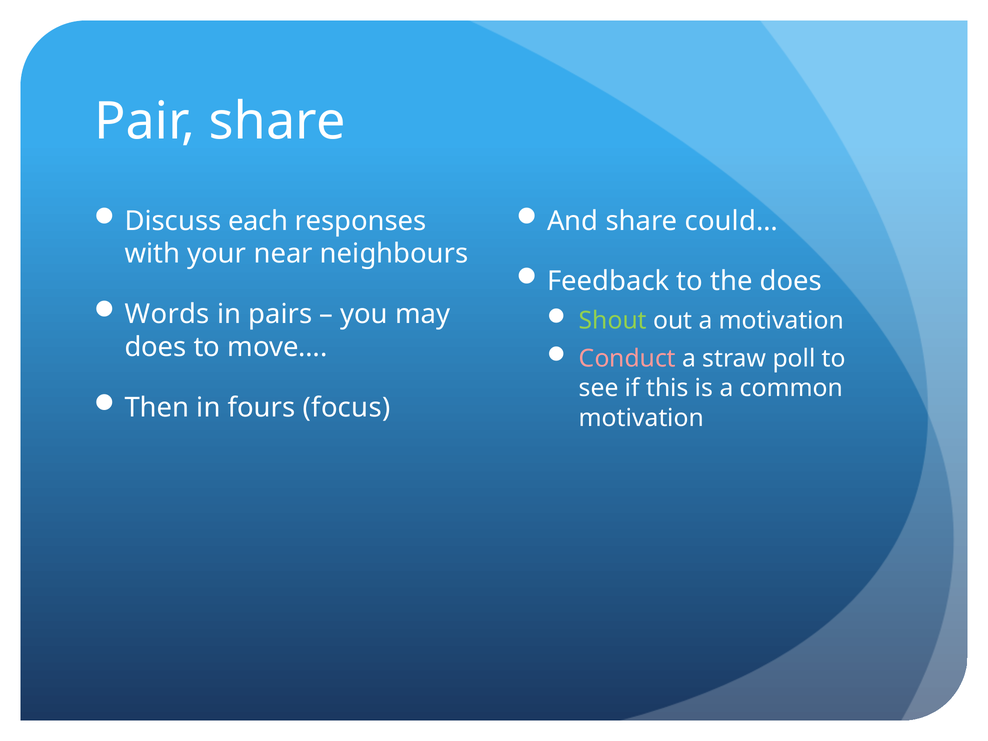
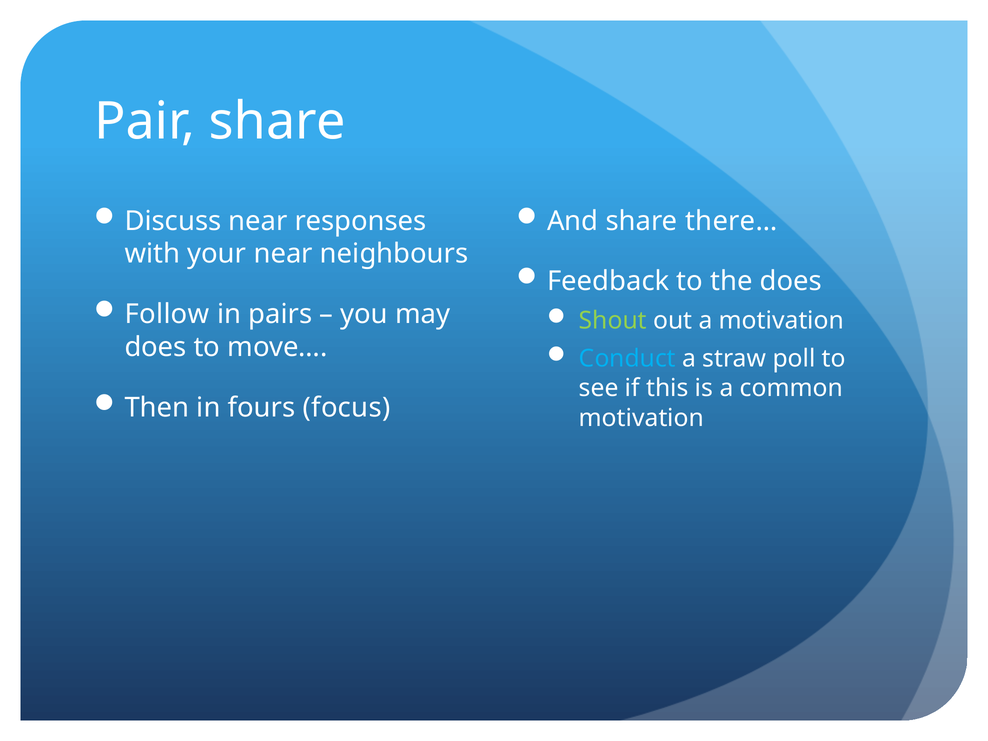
Discuss each: each -> near
could…: could… -> there…
Words: Words -> Follow
Conduct colour: pink -> light blue
